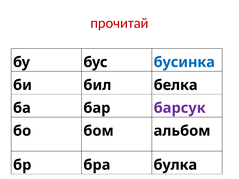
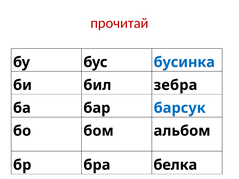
белка: белка -> зебра
барсук colour: purple -> blue
булка: булка -> белка
